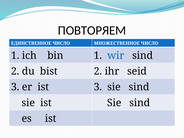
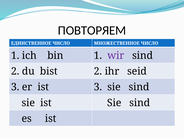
wir colour: blue -> purple
